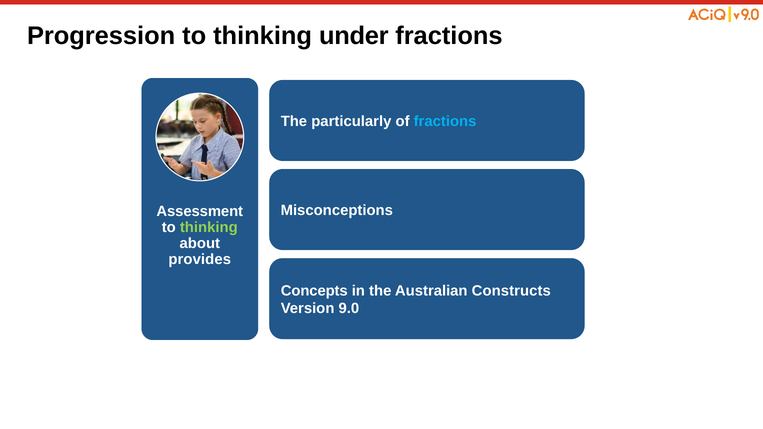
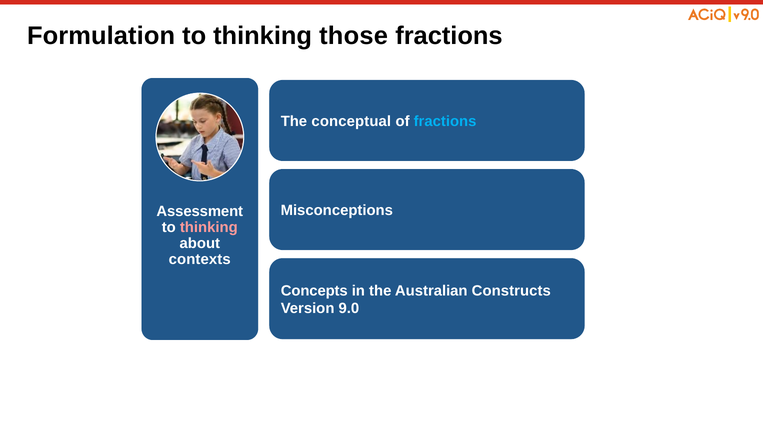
Progression: Progression -> Formulation
under: under -> those
particularly: particularly -> conceptual
thinking at (209, 227) colour: light green -> pink
provides: provides -> contexts
